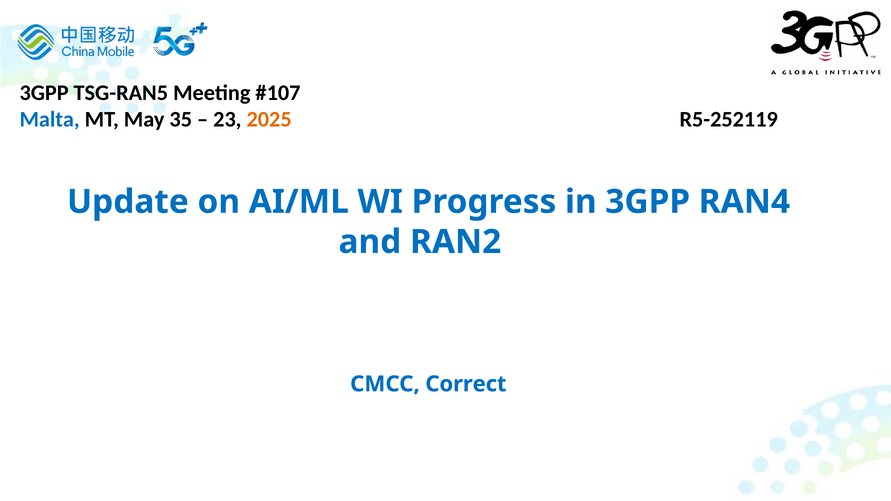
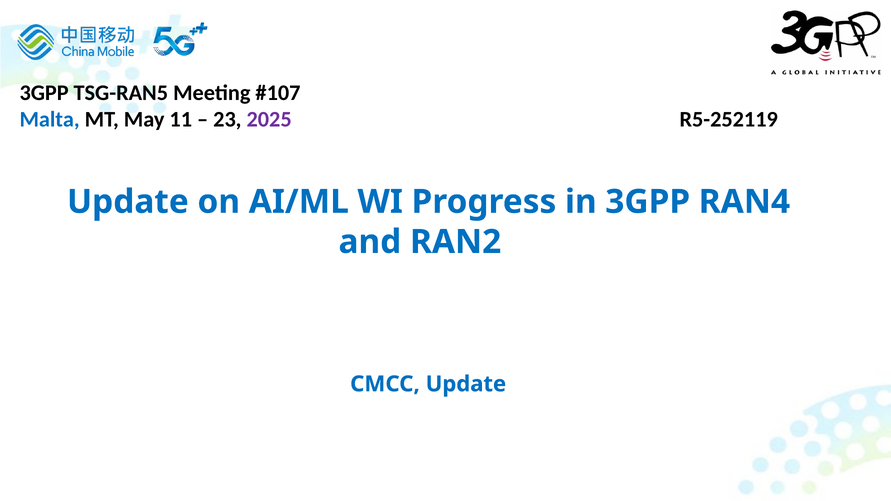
35: 35 -> 11
2025 colour: orange -> purple
CMCC Correct: Correct -> Update
